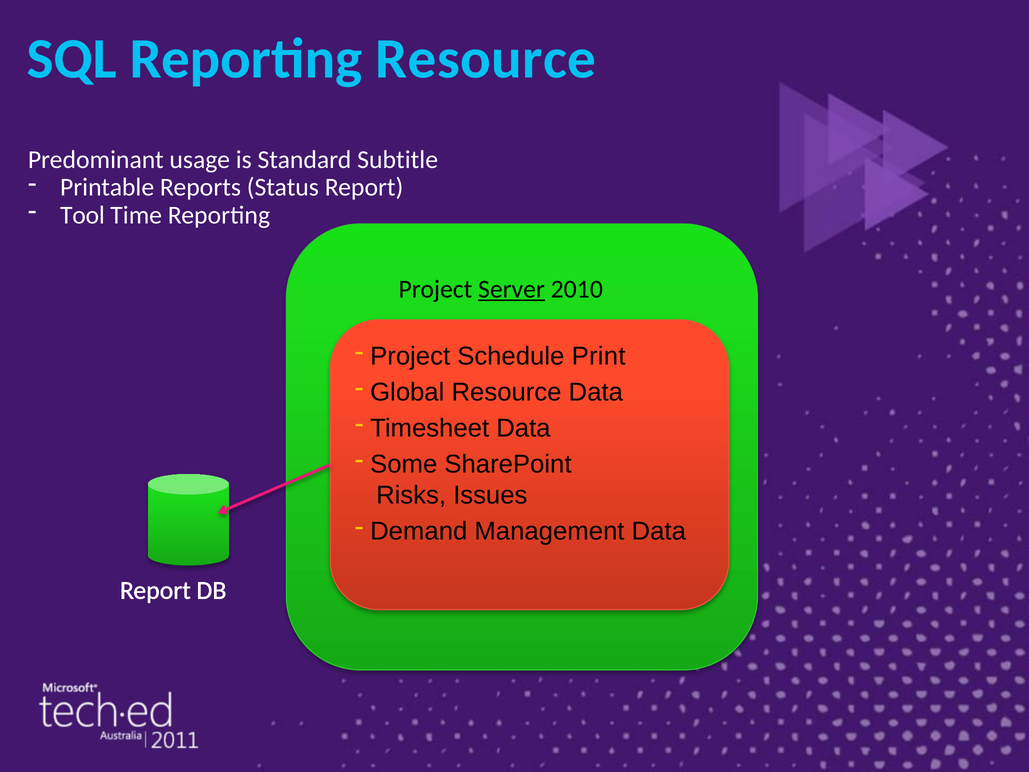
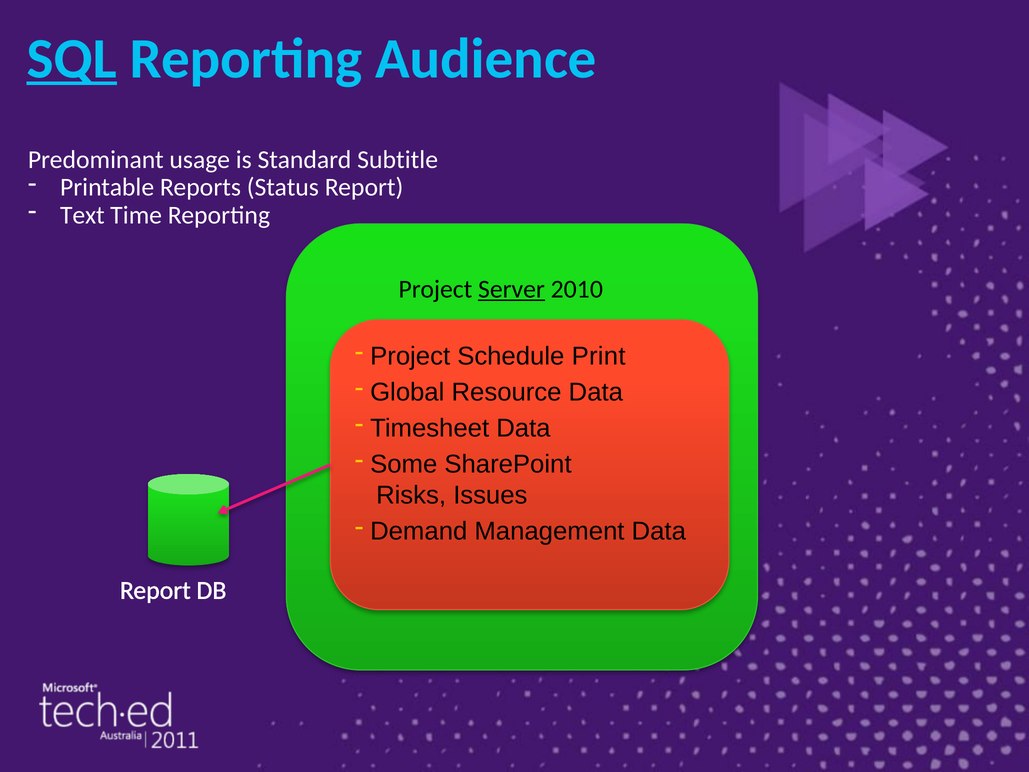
SQL underline: none -> present
Reporting Resource: Resource -> Audience
Tool: Tool -> Text
